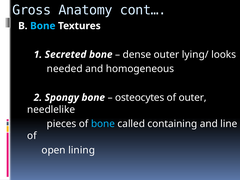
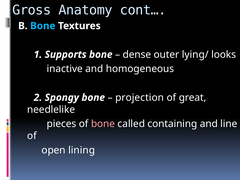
Secreted: Secreted -> Supports
needed: needed -> inactive
osteocytes: osteocytes -> projection
of outer: outer -> great
bone at (103, 124) colour: light blue -> pink
